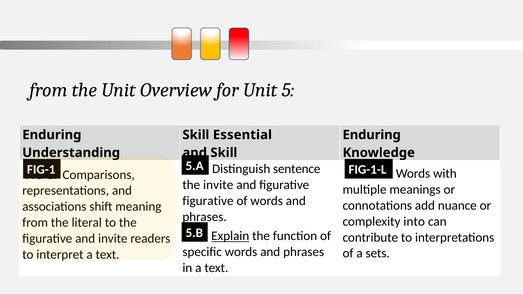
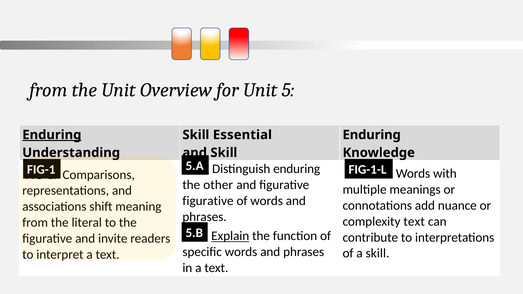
Enduring at (52, 135) underline: none -> present
Distinguish sentence: sentence -> enduring
the invite: invite -> other
complexity into: into -> text
a sets: sets -> skill
